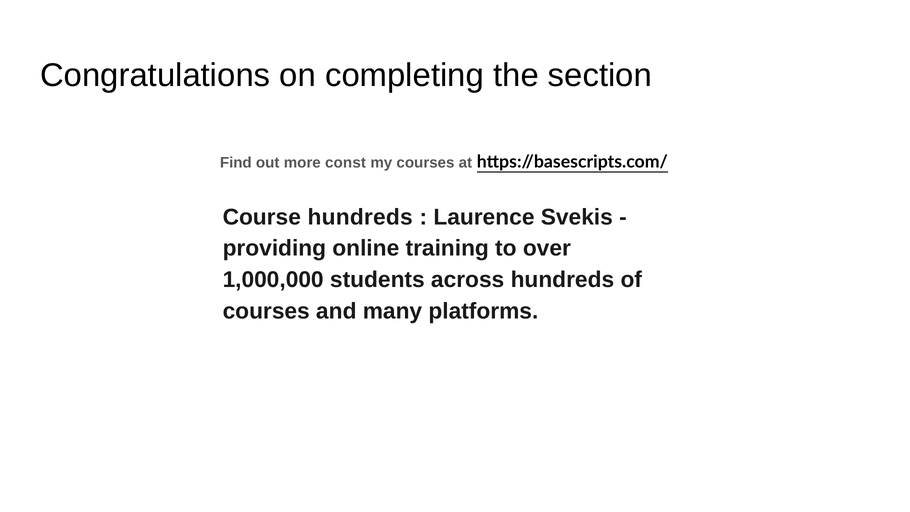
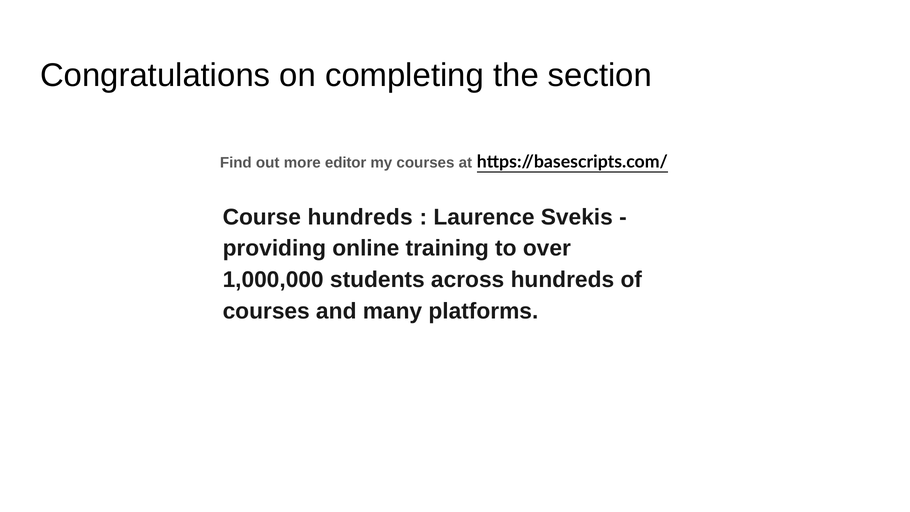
const: const -> editor
